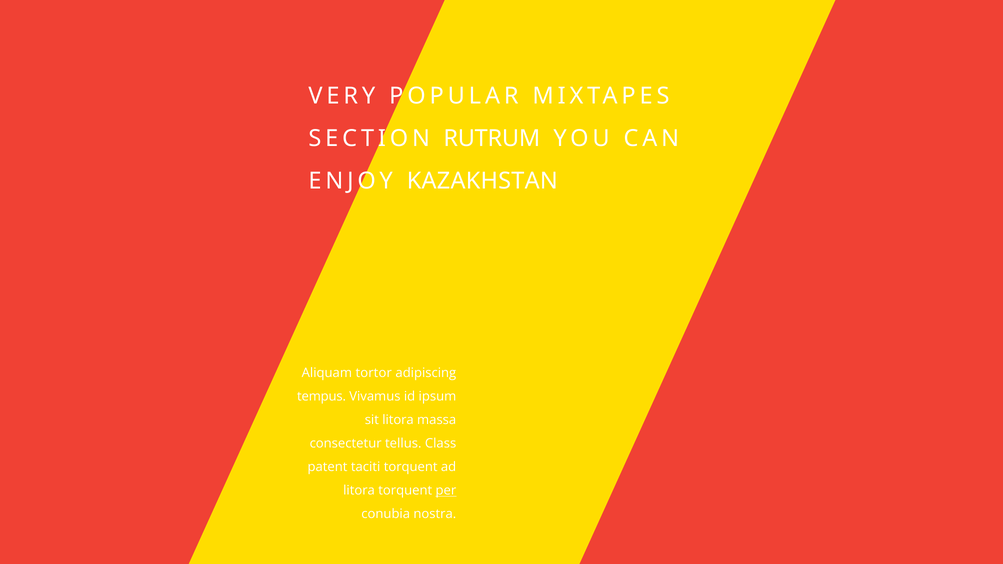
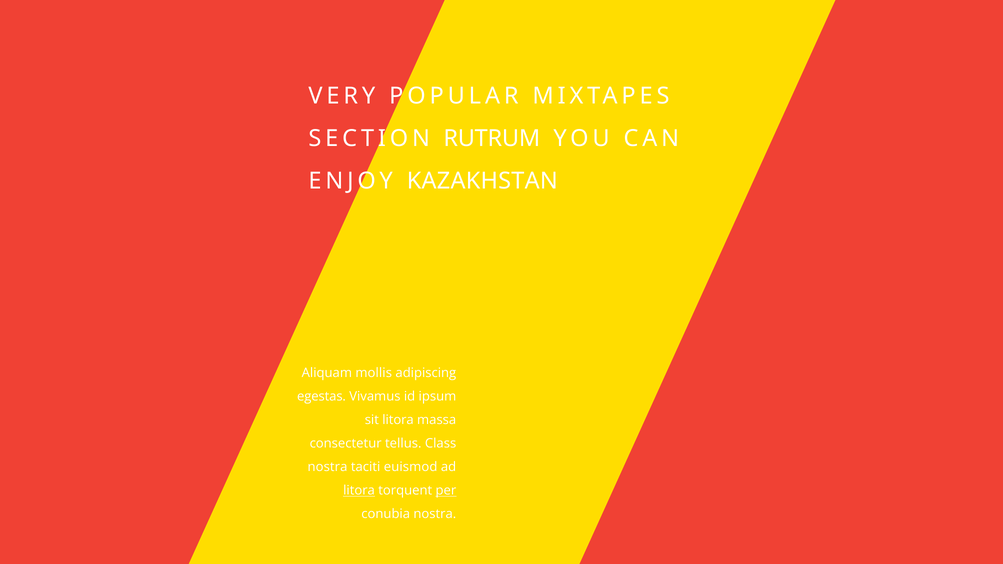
tortor: tortor -> mollis
tempus: tempus -> egestas
patent at (328, 467): patent -> nostra
taciti torquent: torquent -> euismod
litora at (359, 491) underline: none -> present
